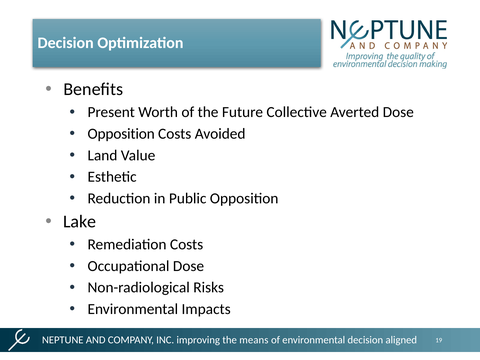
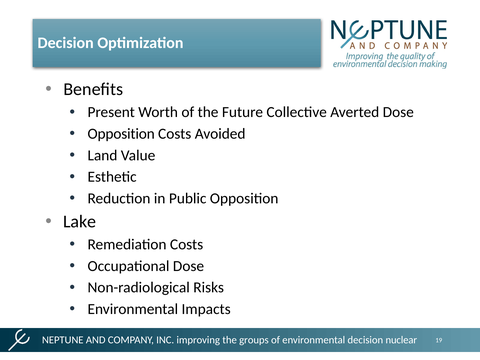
means: means -> groups
aligned: aligned -> nuclear
